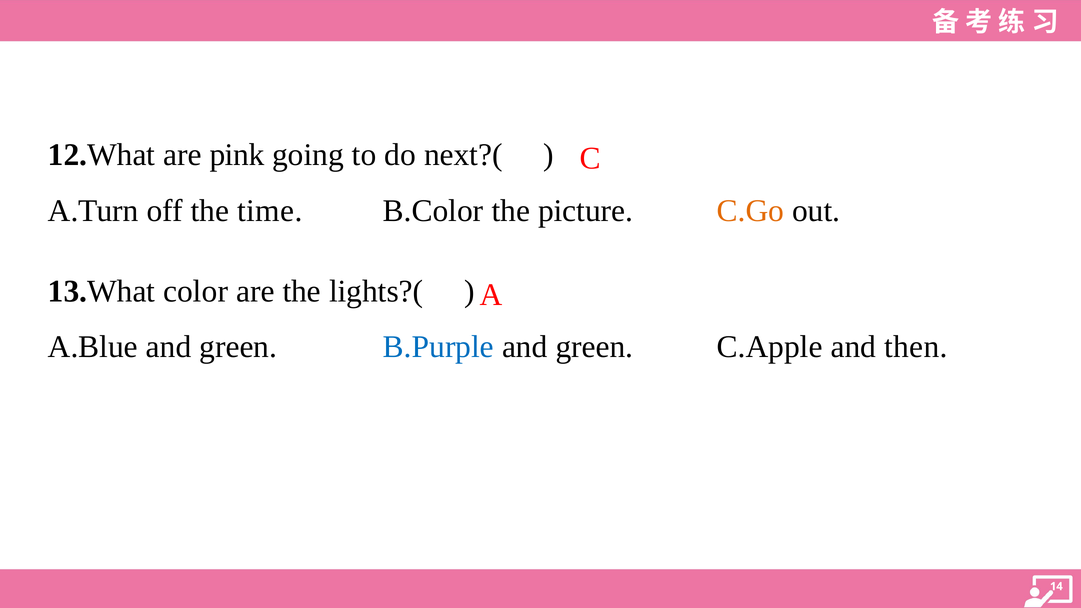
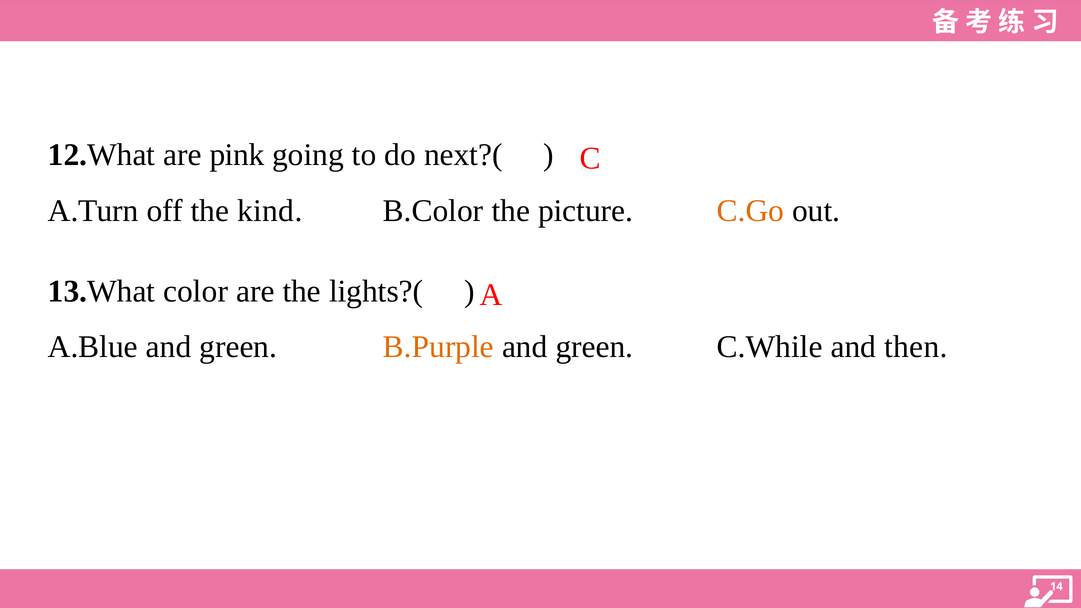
time: time -> kind
B.Purple colour: blue -> orange
C.Apple: C.Apple -> C.While
